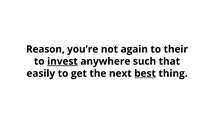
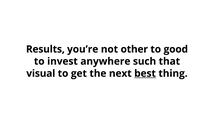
Reason: Reason -> Results
again: again -> other
their: their -> good
invest underline: present -> none
easily: easily -> visual
